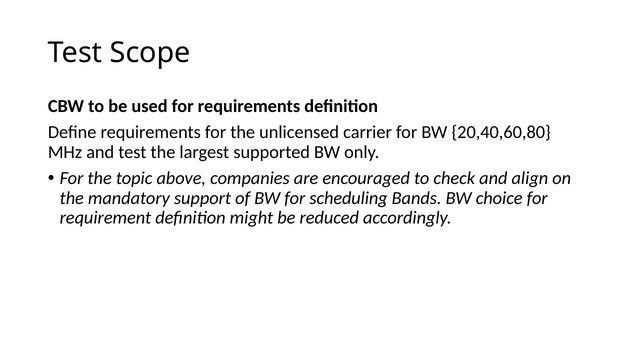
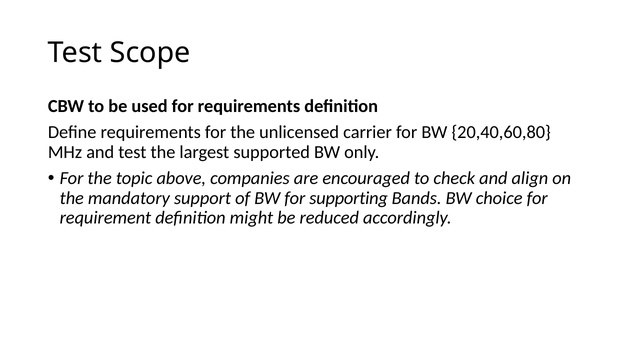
scheduling: scheduling -> supporting
